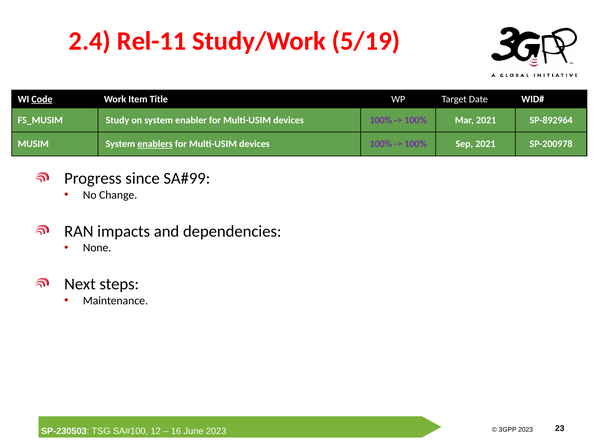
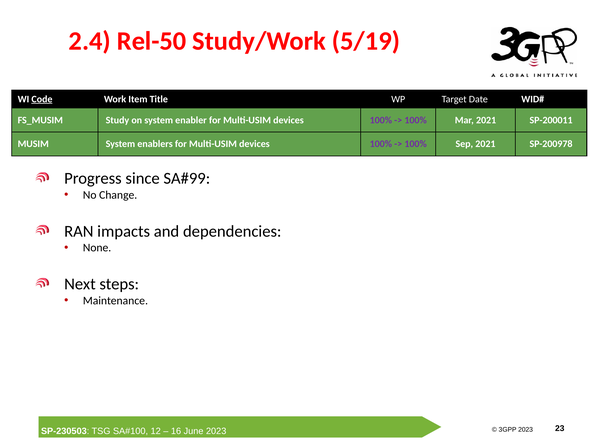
Rel-11: Rel-11 -> Rel-50
SP-892964: SP-892964 -> SP-200011
enablers underline: present -> none
